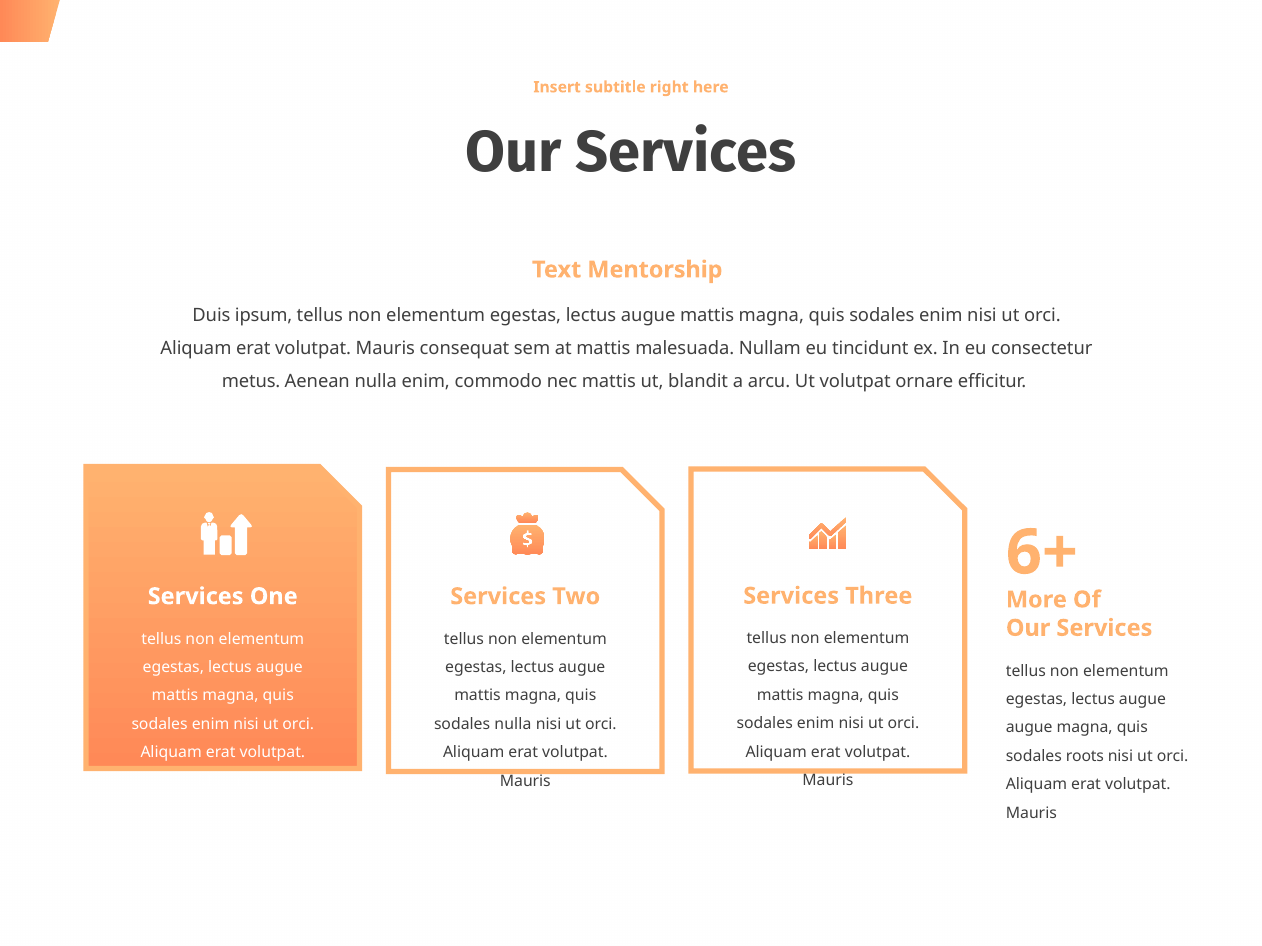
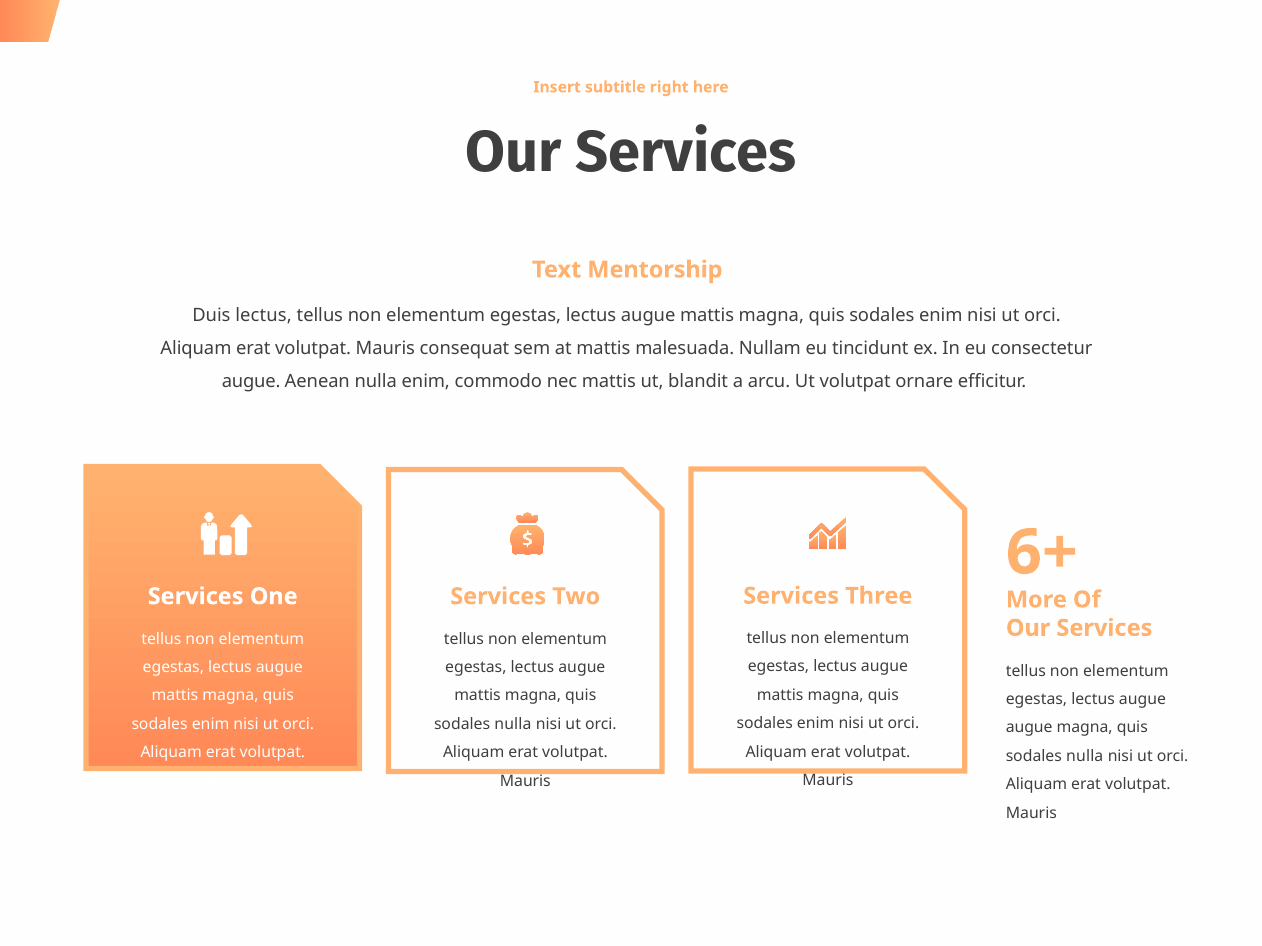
Duis ipsum: ipsum -> lectus
metus at (251, 382): metus -> augue
roots at (1085, 757): roots -> nulla
